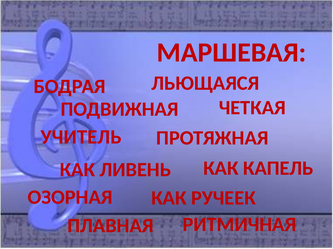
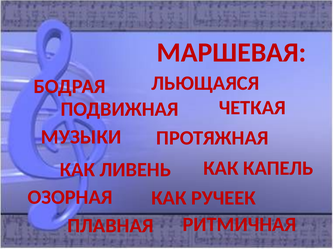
УЧИТЕЛЬ: УЧИТЕЛЬ -> МУЗЫКИ
